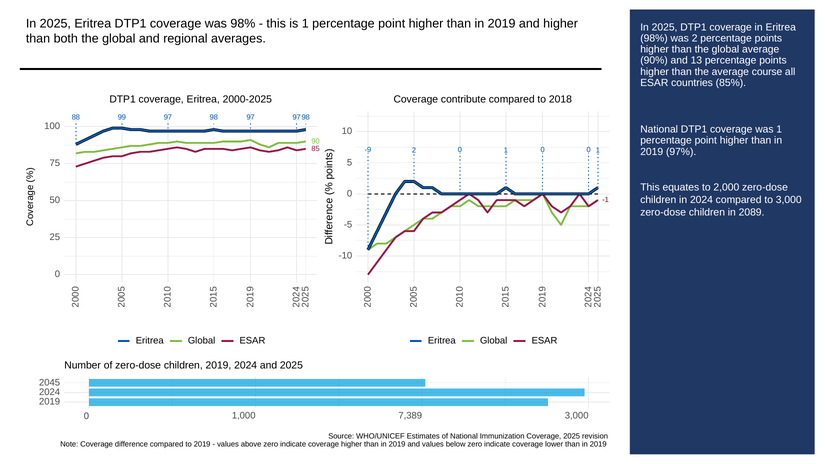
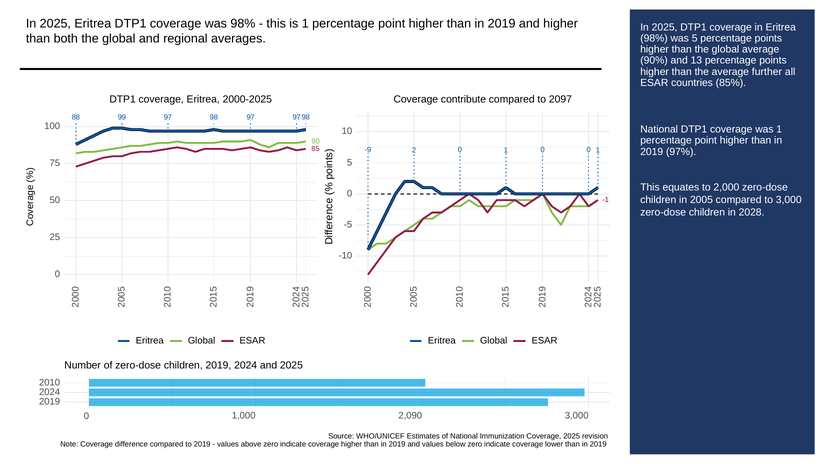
was 2: 2 -> 5
course: course -> further
2018: 2018 -> 2097
in 2024: 2024 -> 2005
2089: 2089 -> 2028
2045: 2045 -> 2010
7,389: 7,389 -> 2,090
